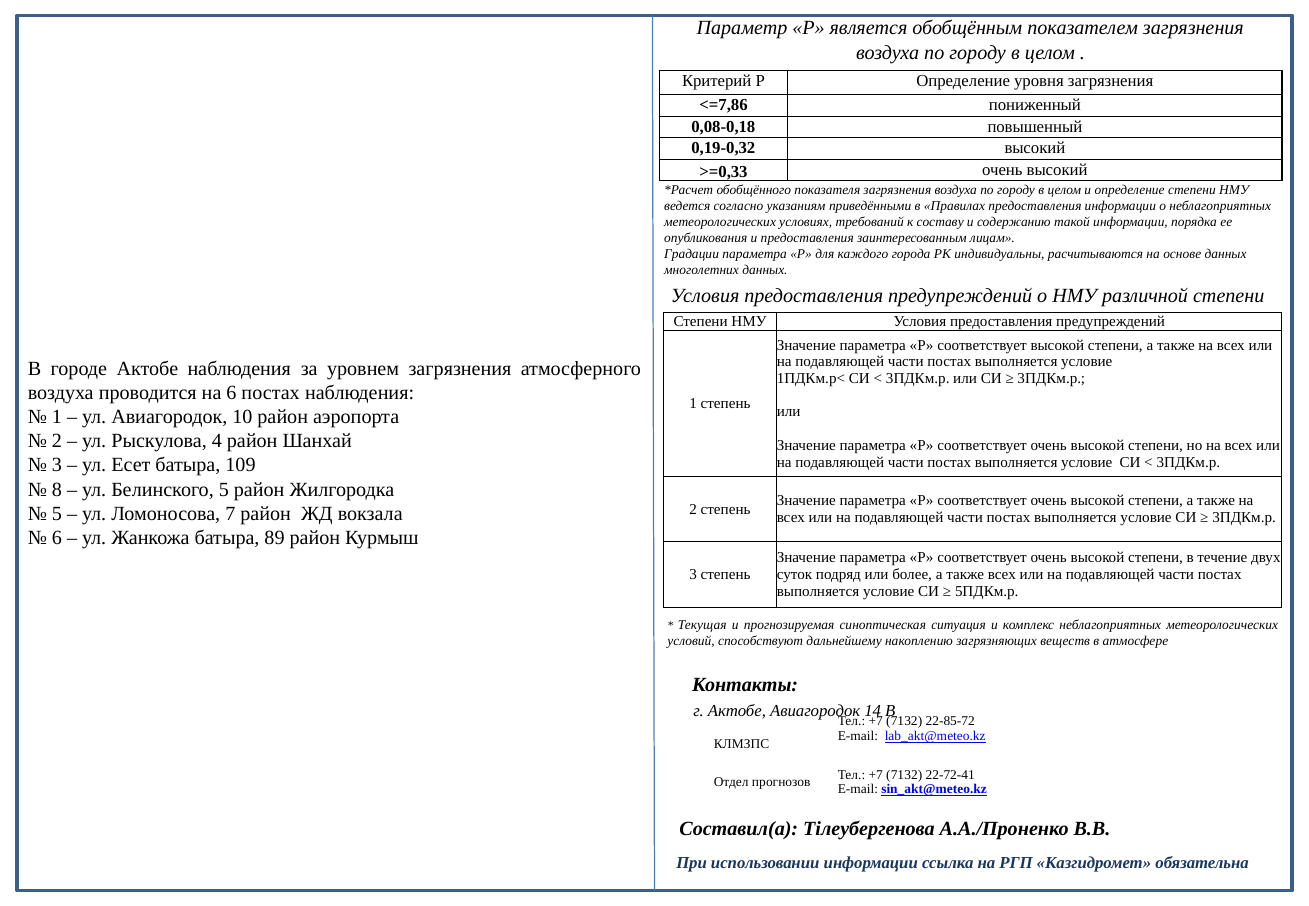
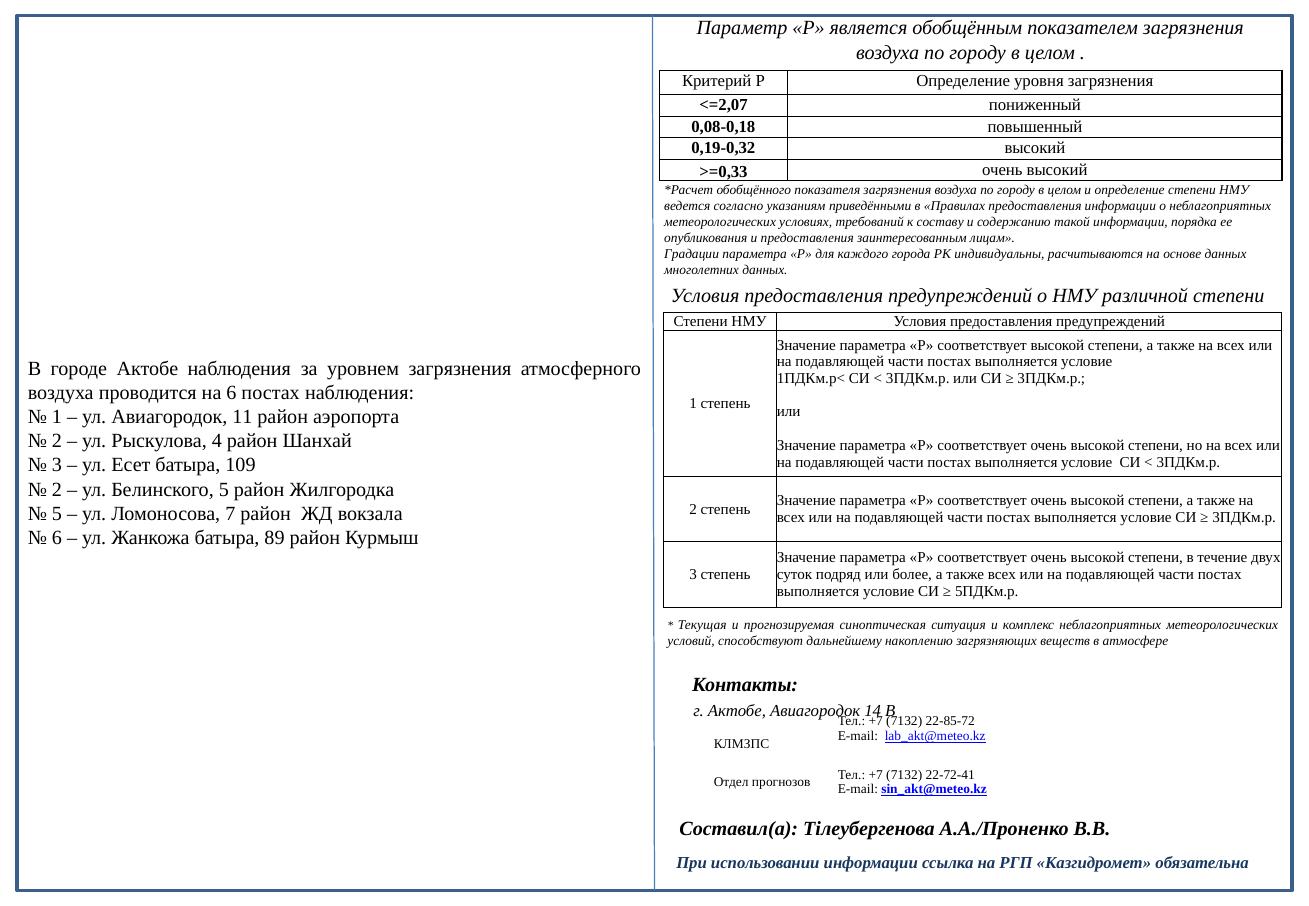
<=7,86: <=7,86 -> <=2,07
10: 10 -> 11
8 at (57, 490): 8 -> 2
